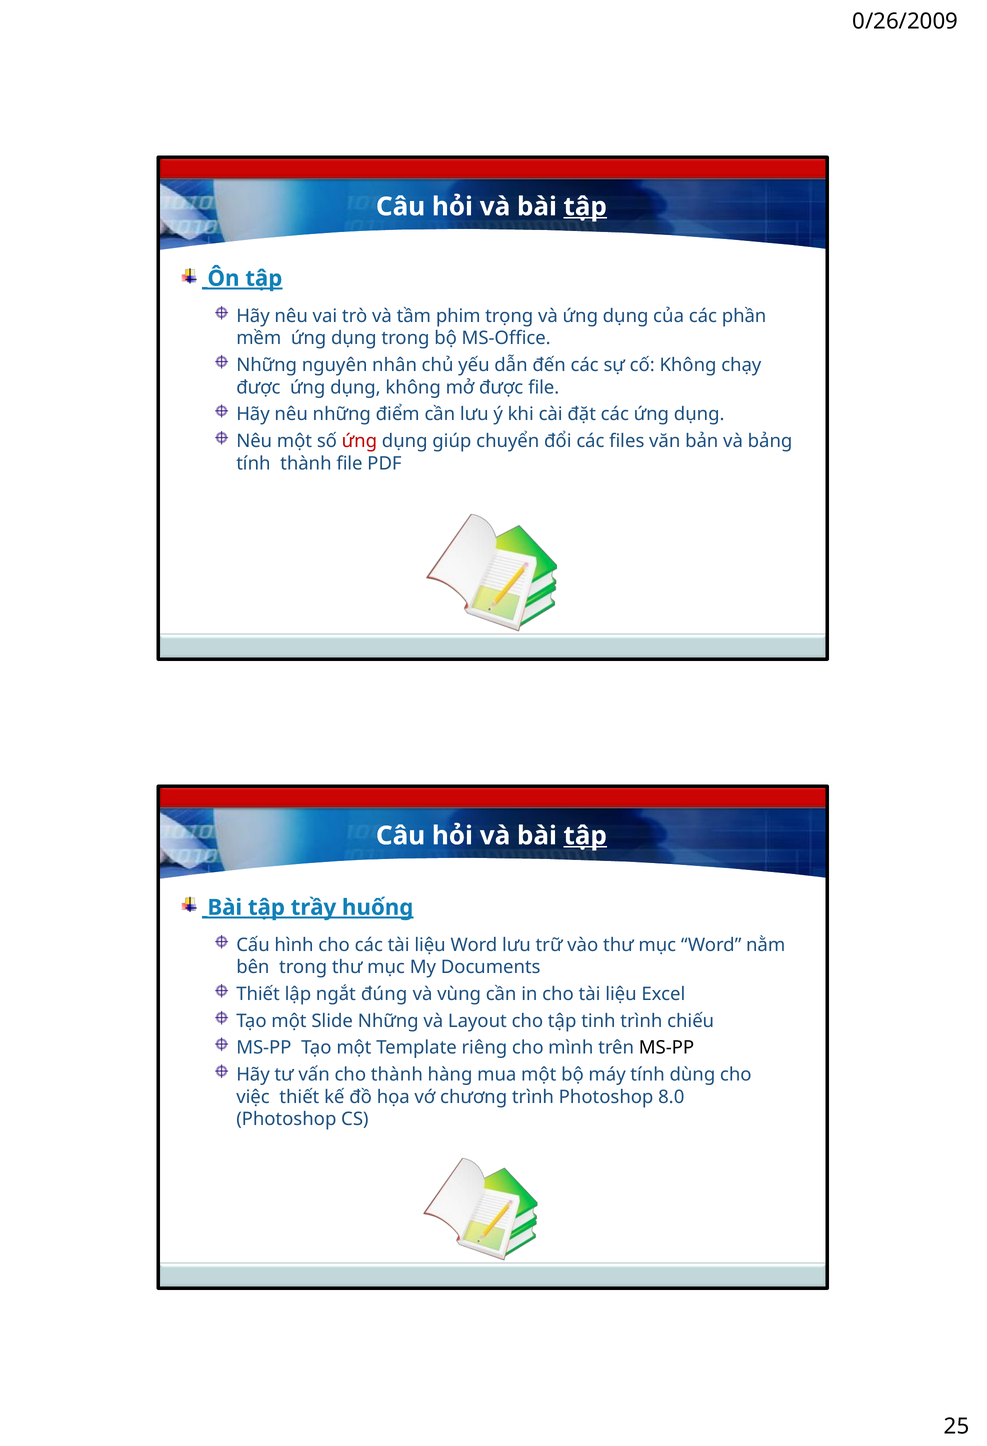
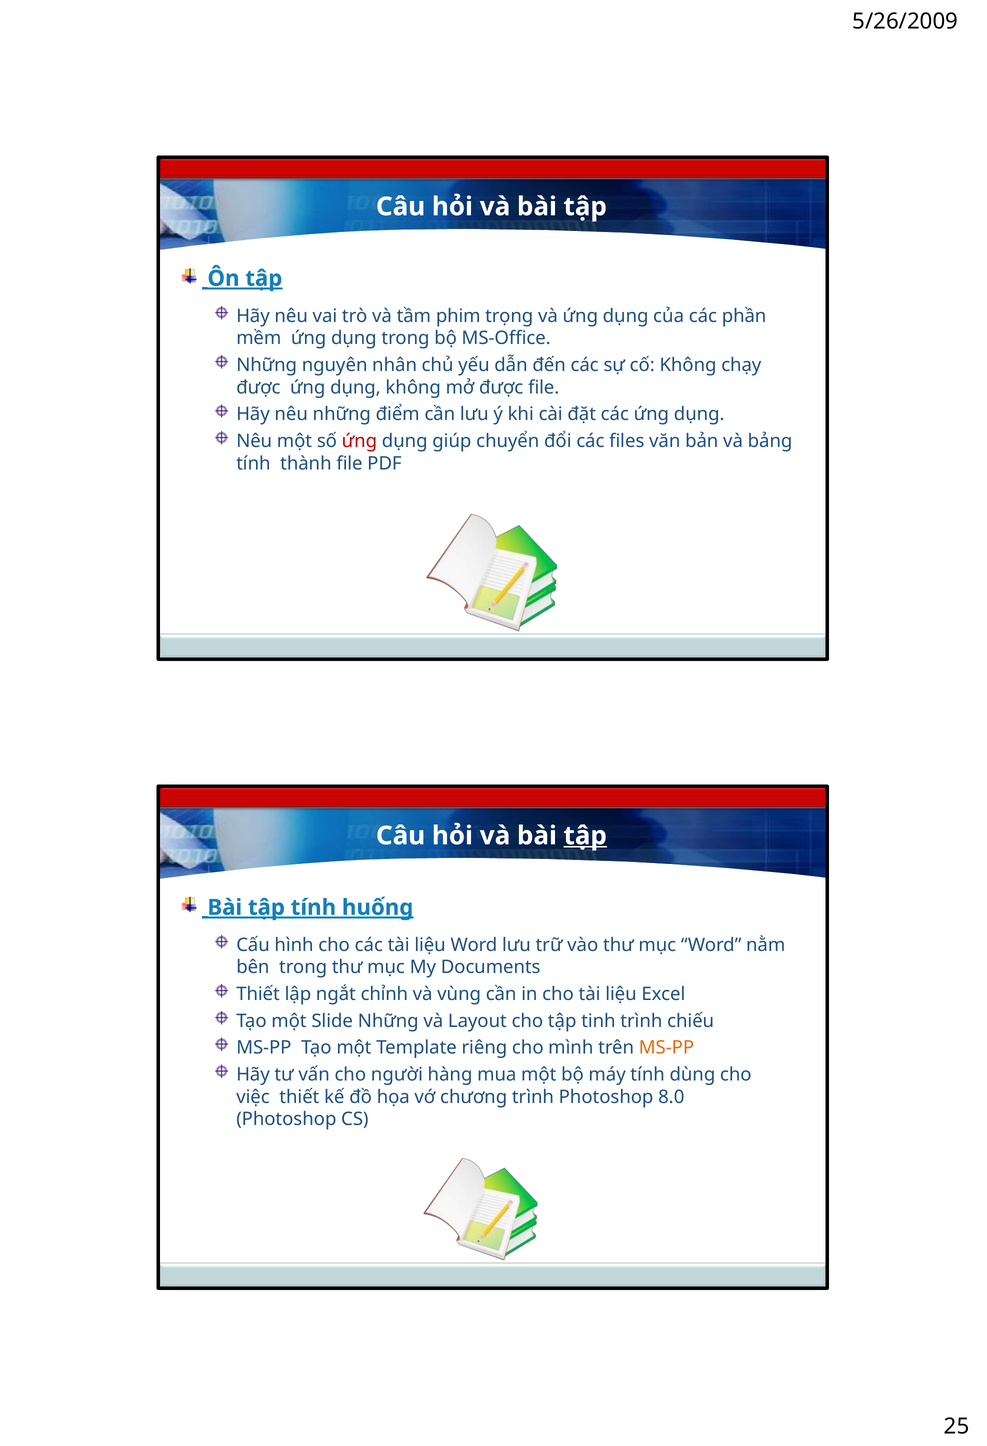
0/26/2009: 0/26/2009 -> 5/26/2009
tập at (585, 207) underline: present -> none
tập trầy: trầy -> tính
đúng: đúng -> chỉnh
MS-PP at (666, 1047) colour: black -> orange
cho thành: thành -> người
